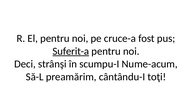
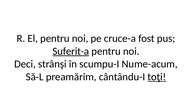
toţi underline: none -> present
